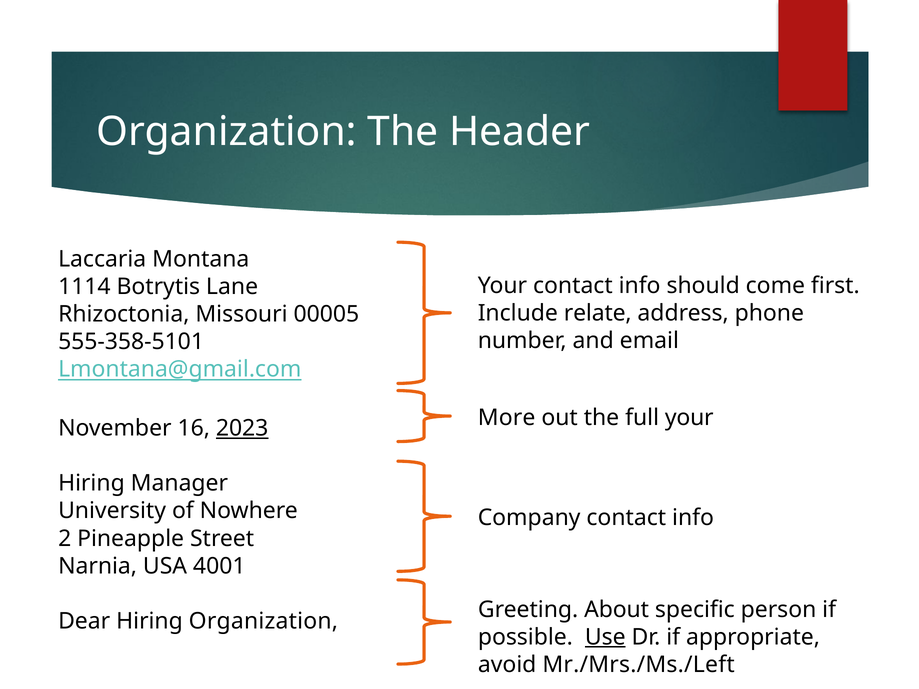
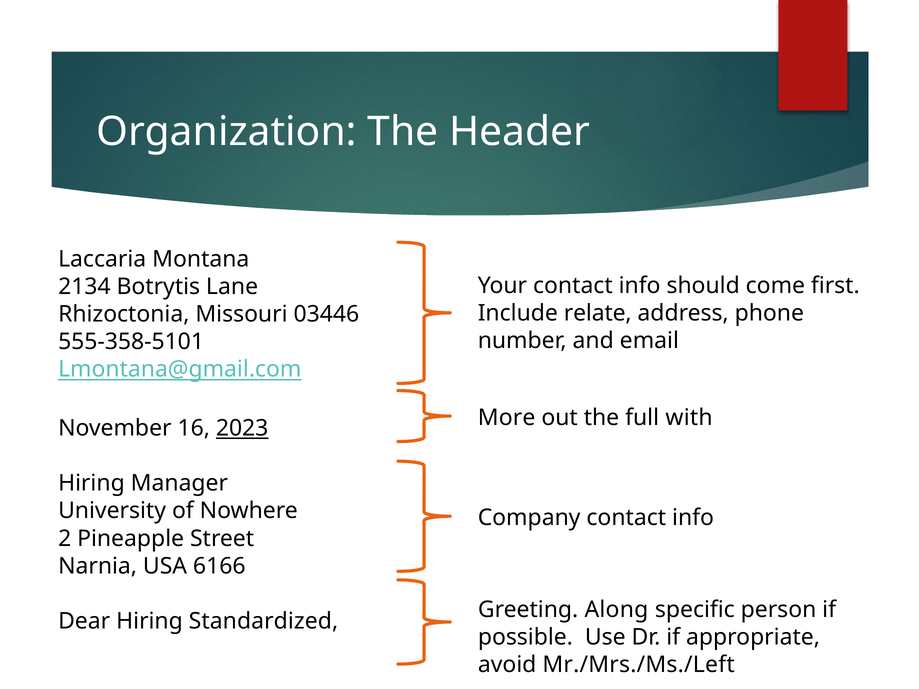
1114: 1114 -> 2134
00005: 00005 -> 03446
full your: your -> with
4001: 4001 -> 6166
About: About -> Along
Hiring Organization: Organization -> Standardized
Use underline: present -> none
